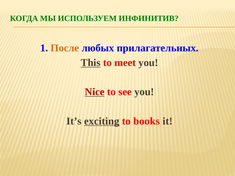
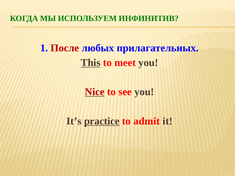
После colour: orange -> red
exciting: exciting -> practice
books: books -> admit
